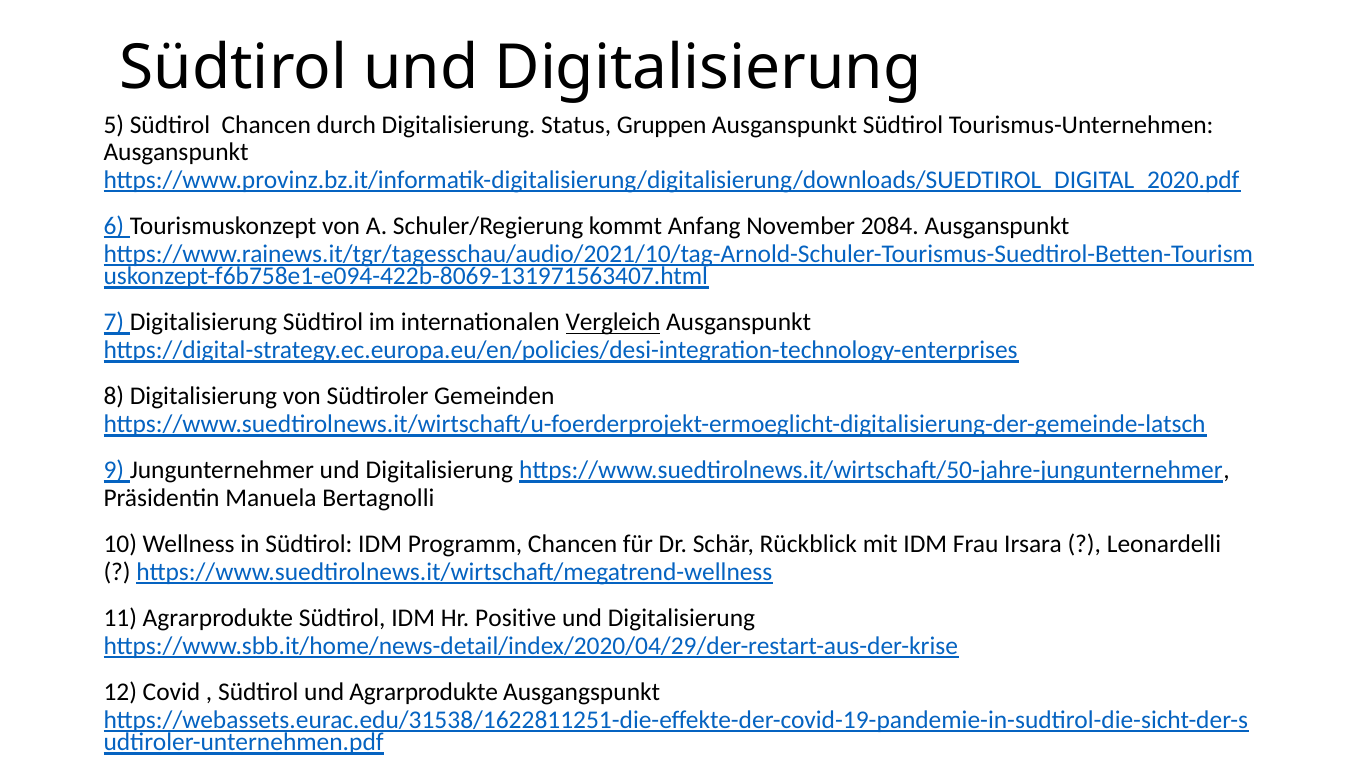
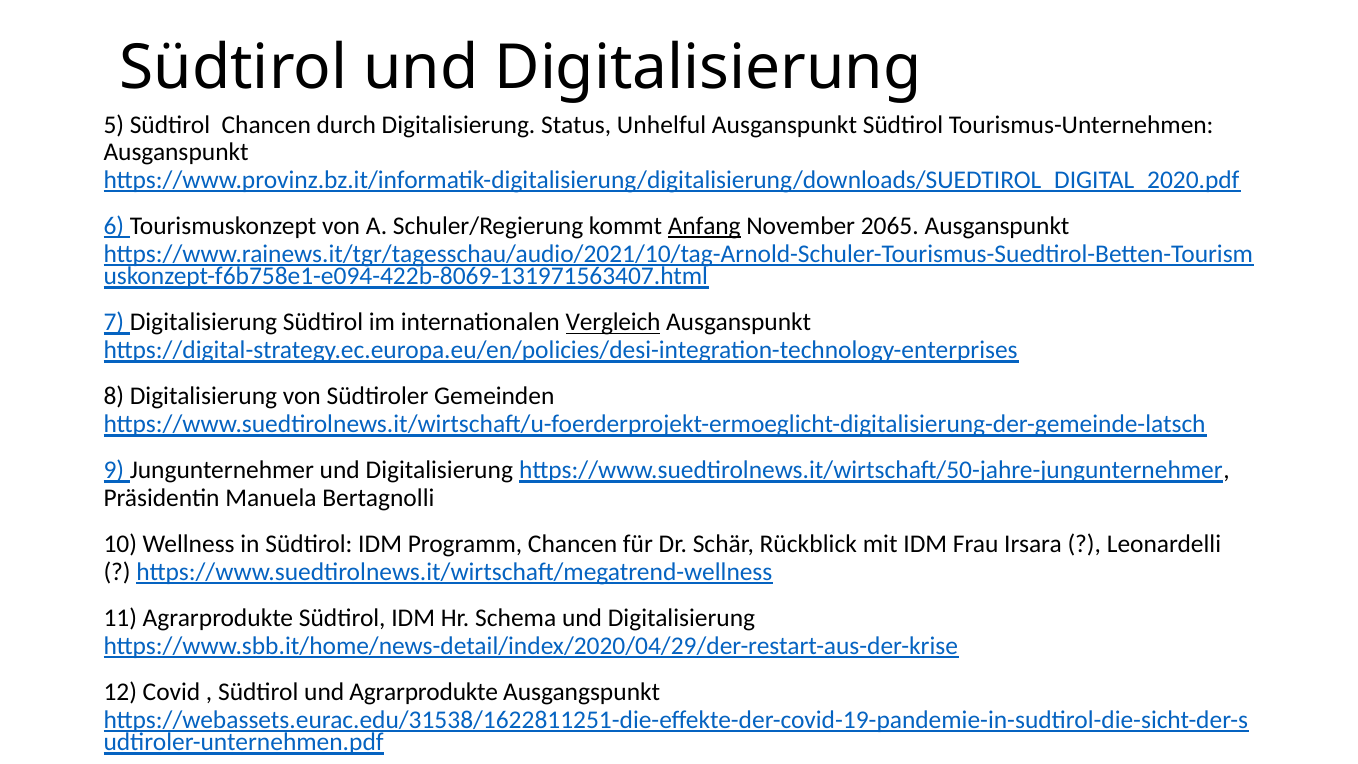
Gruppen: Gruppen -> Unhelful
Anfang underline: none -> present
2084: 2084 -> 2065
Positive: Positive -> Schema
